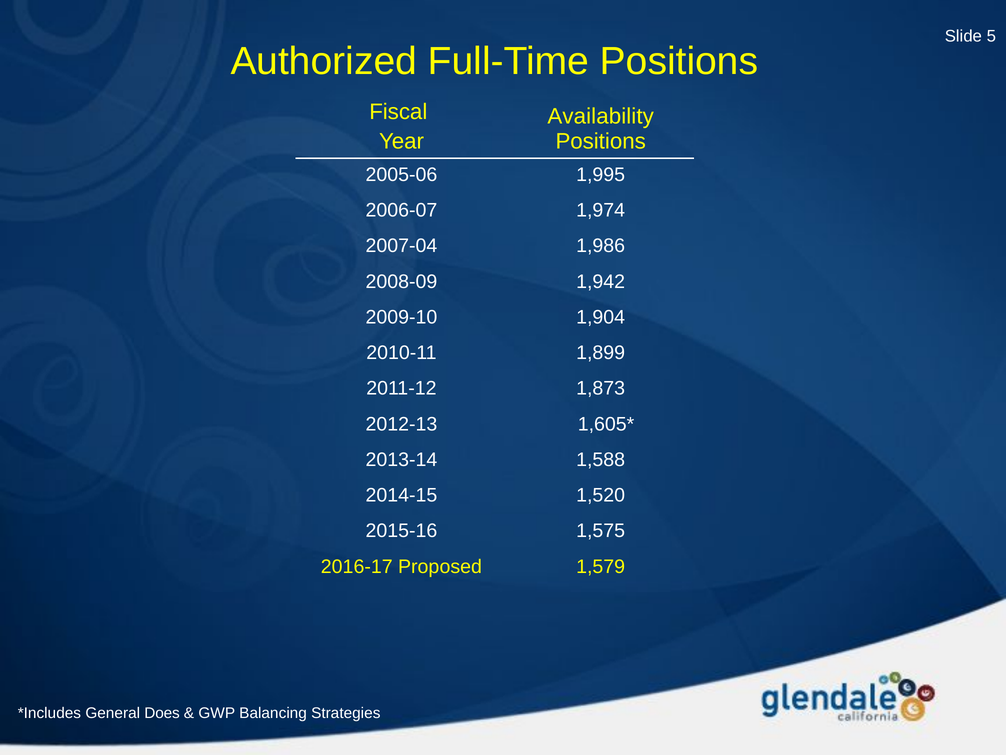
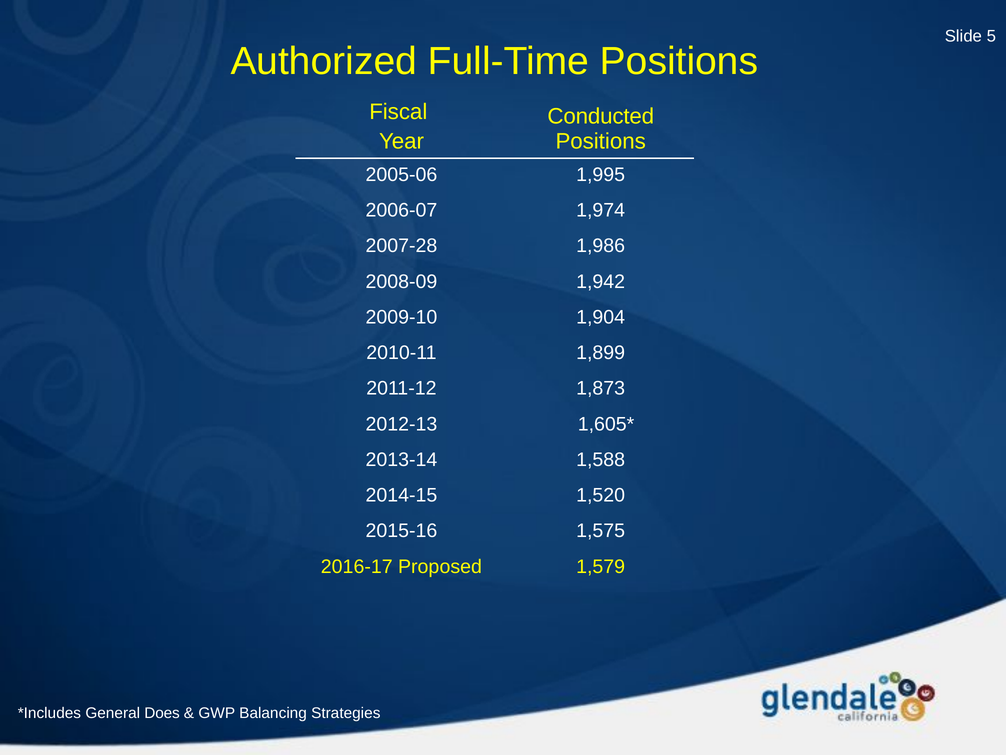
Availability: Availability -> Conducted
2007-04: 2007-04 -> 2007-28
